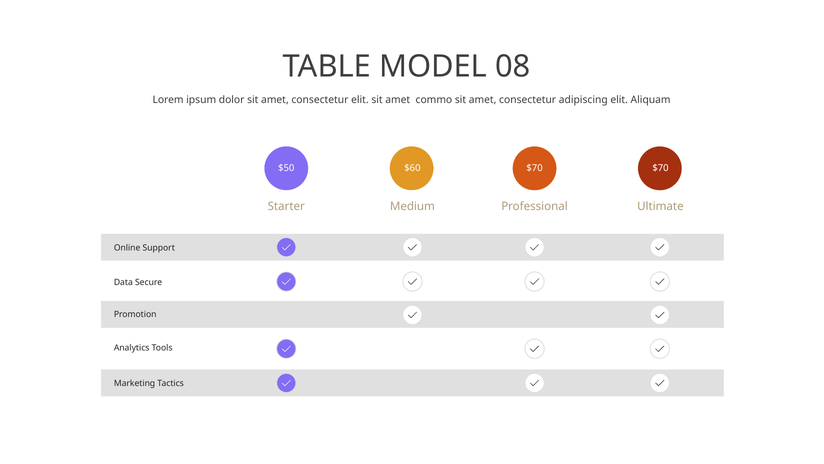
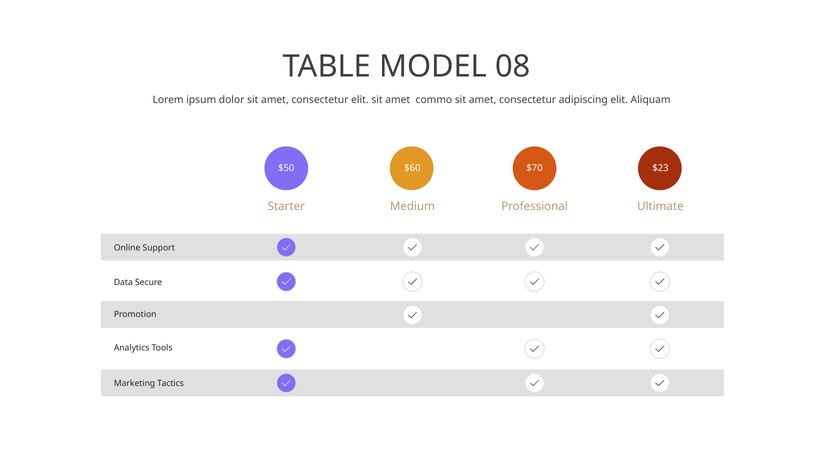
$70 $70: $70 -> $23
